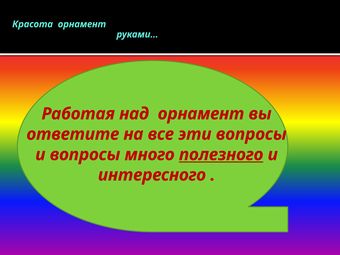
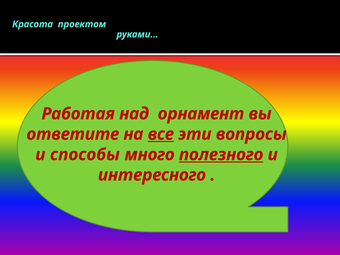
Красота орнамент: орнамент -> проектом
все underline: none -> present
и вопросы: вопросы -> способы
